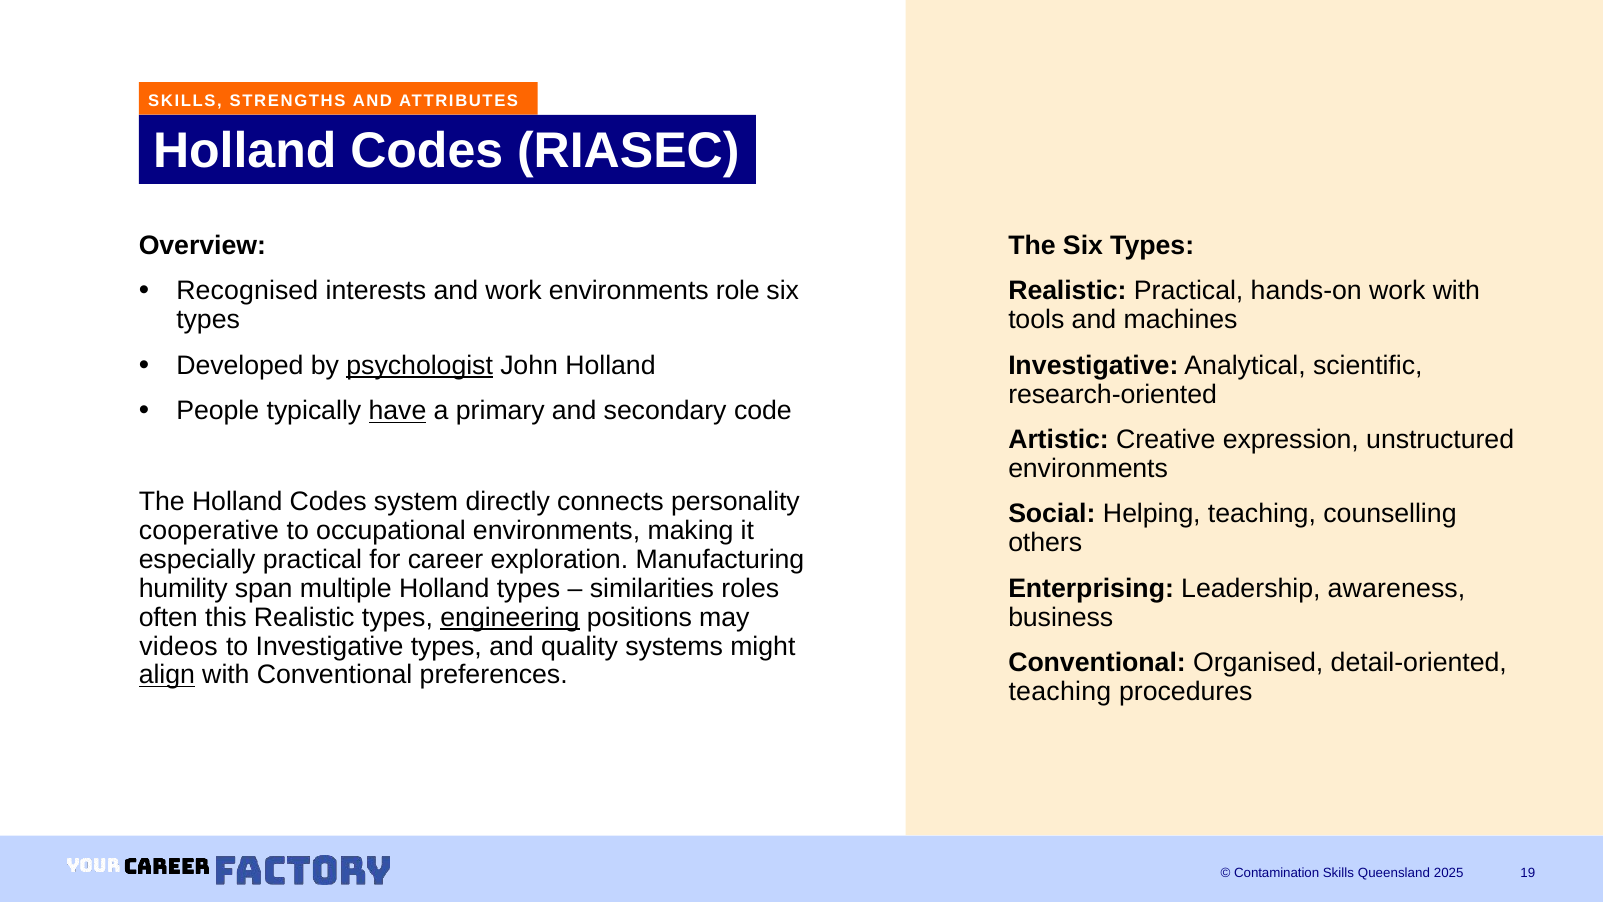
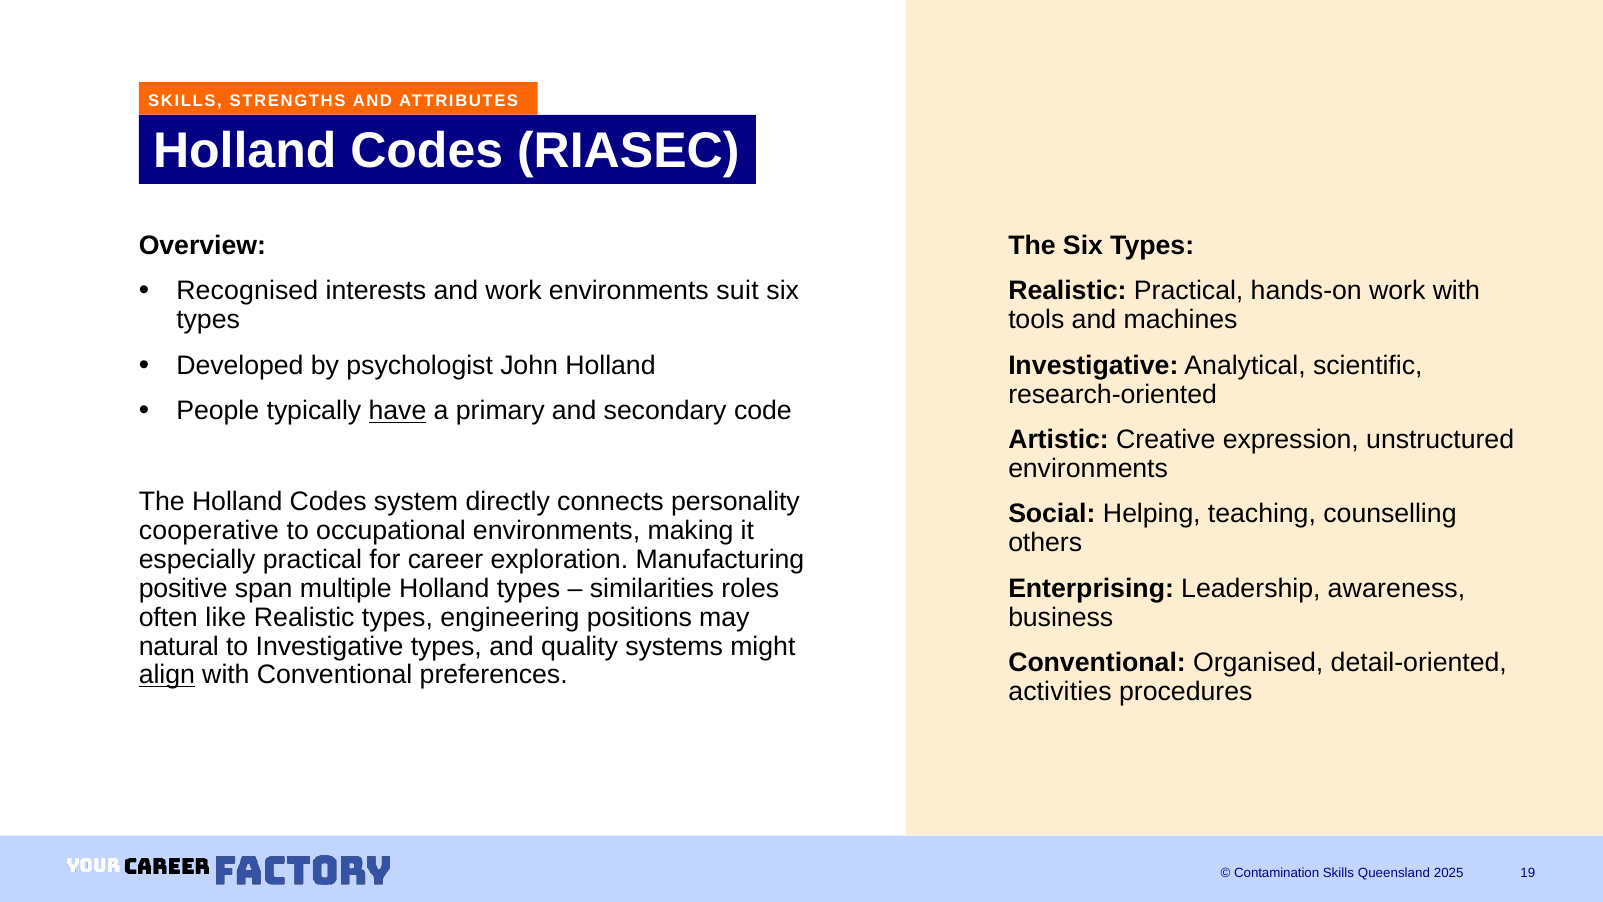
role: role -> suit
psychologist underline: present -> none
humility: humility -> positive
this: this -> like
engineering underline: present -> none
videos: videos -> natural
teaching at (1060, 692): teaching -> activities
